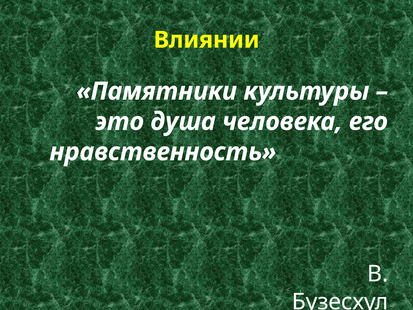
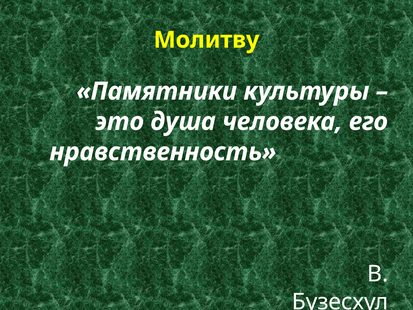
Влиянии: Влиянии -> Молитву
